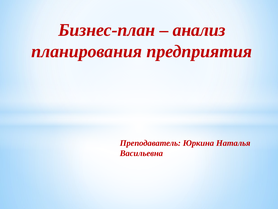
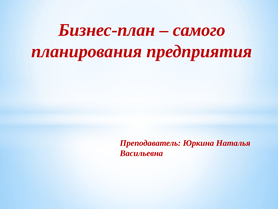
анализ: анализ -> самого
